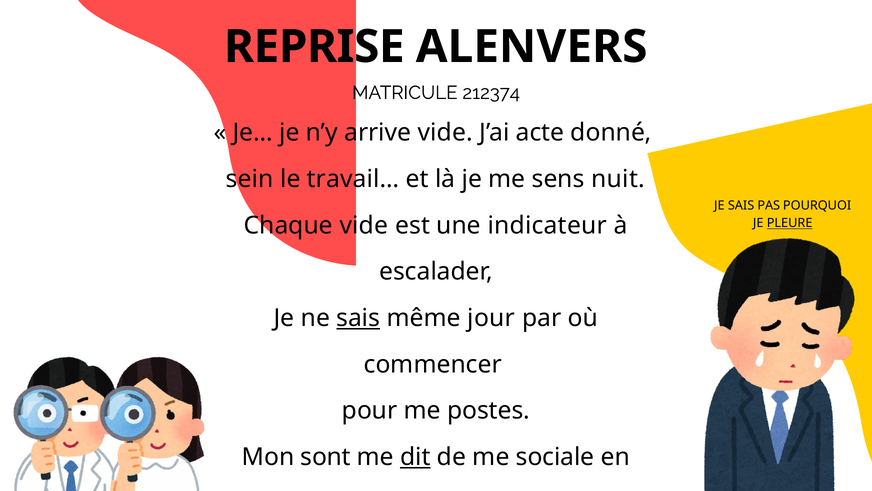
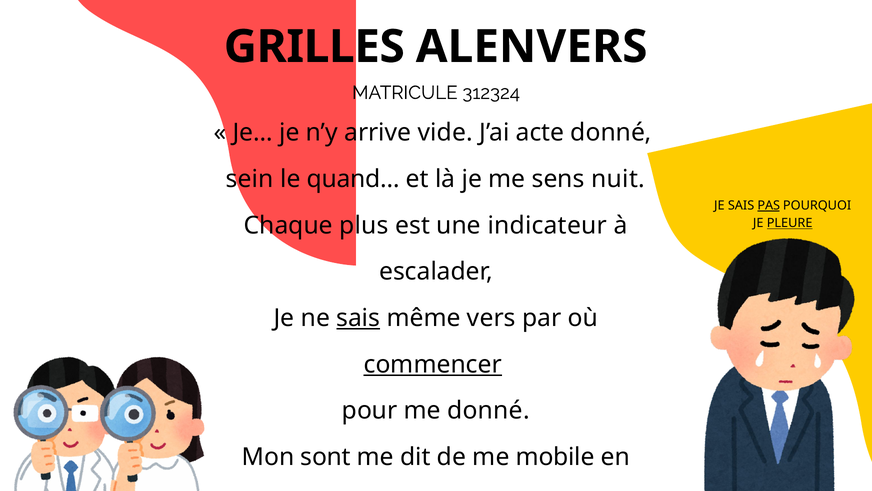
REPRISE: REPRISE -> GRILLES
212374: 212374 -> 312324
travail…: travail… -> quand…
PAS underline: none -> present
Chaque vide: vide -> plus
jour: jour -> vers
commencer underline: none -> present
me postes: postes -> donné
dit underline: present -> none
sociale: sociale -> mobile
